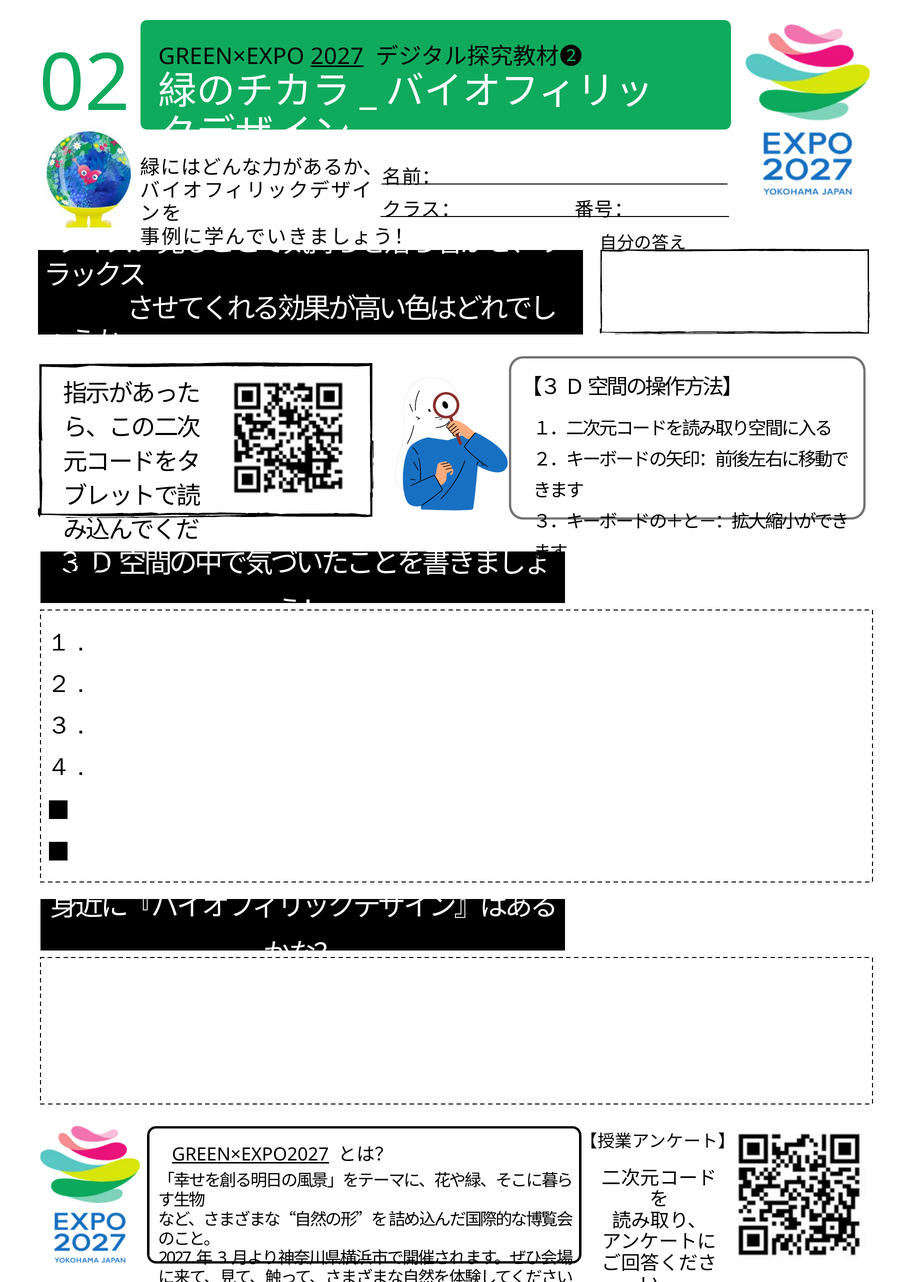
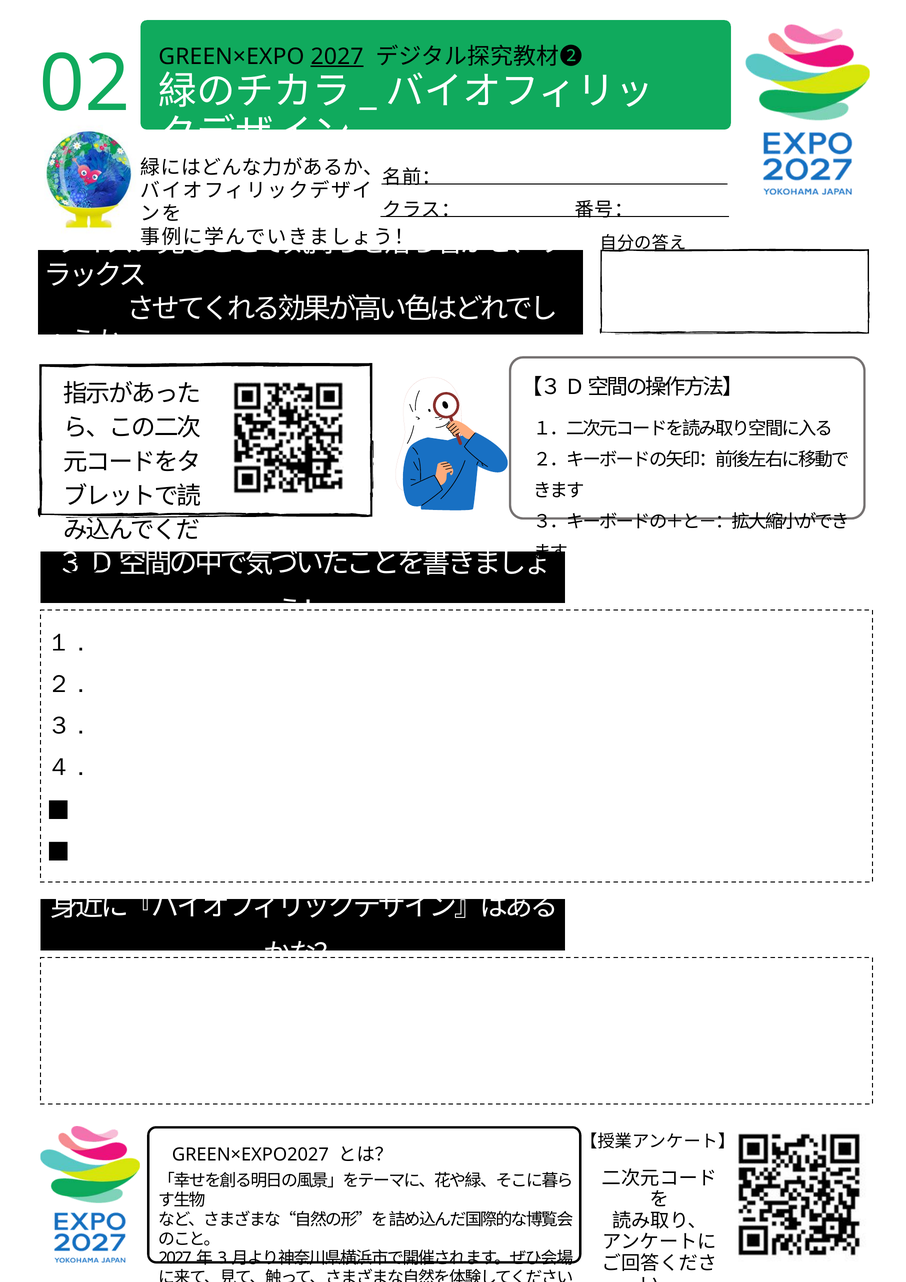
GREEN×EXPO2027 underline: present -> none
